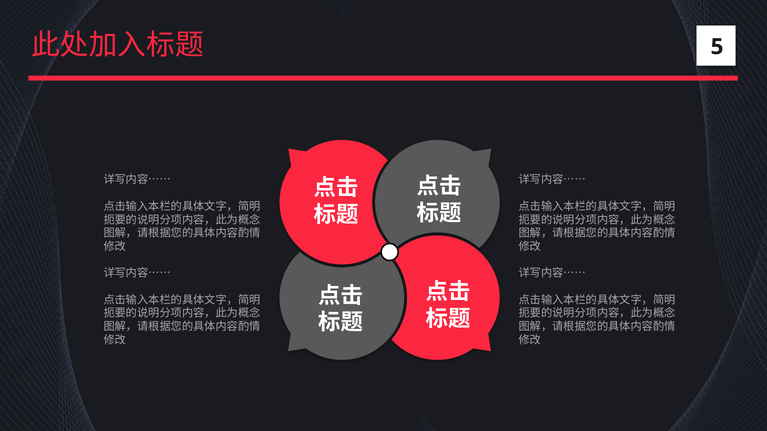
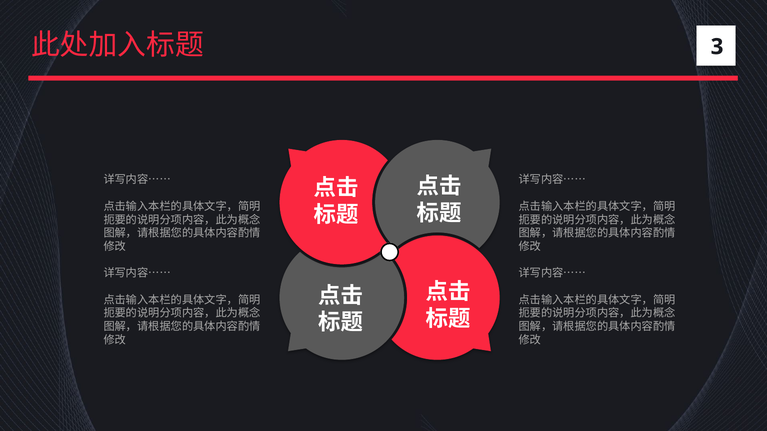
5: 5 -> 3
